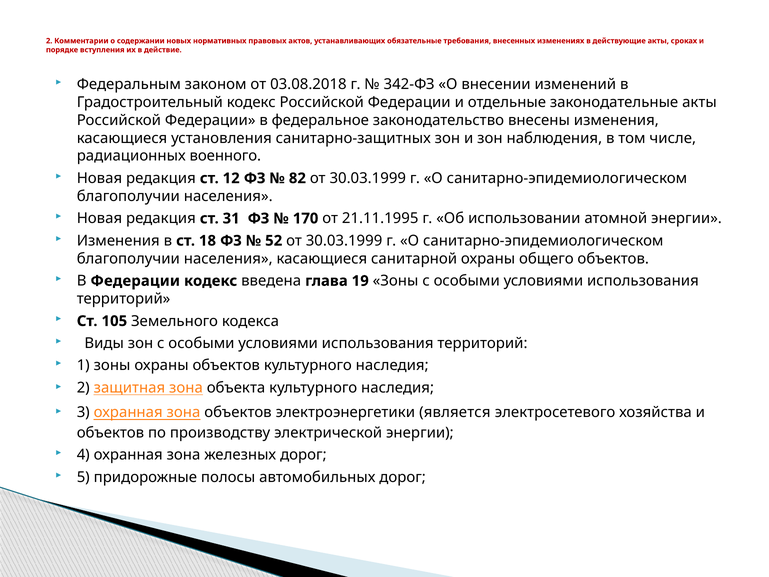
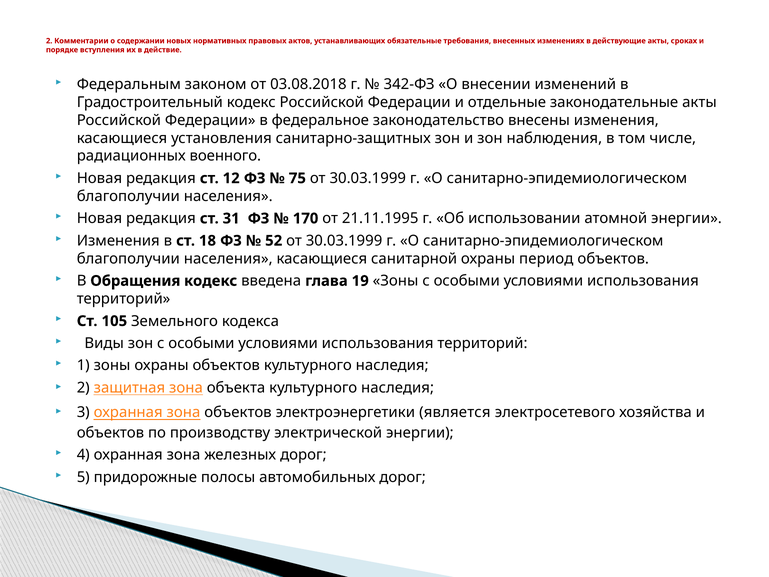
82: 82 -> 75
общего: общего -> период
В Федерации: Федерации -> Обращения
